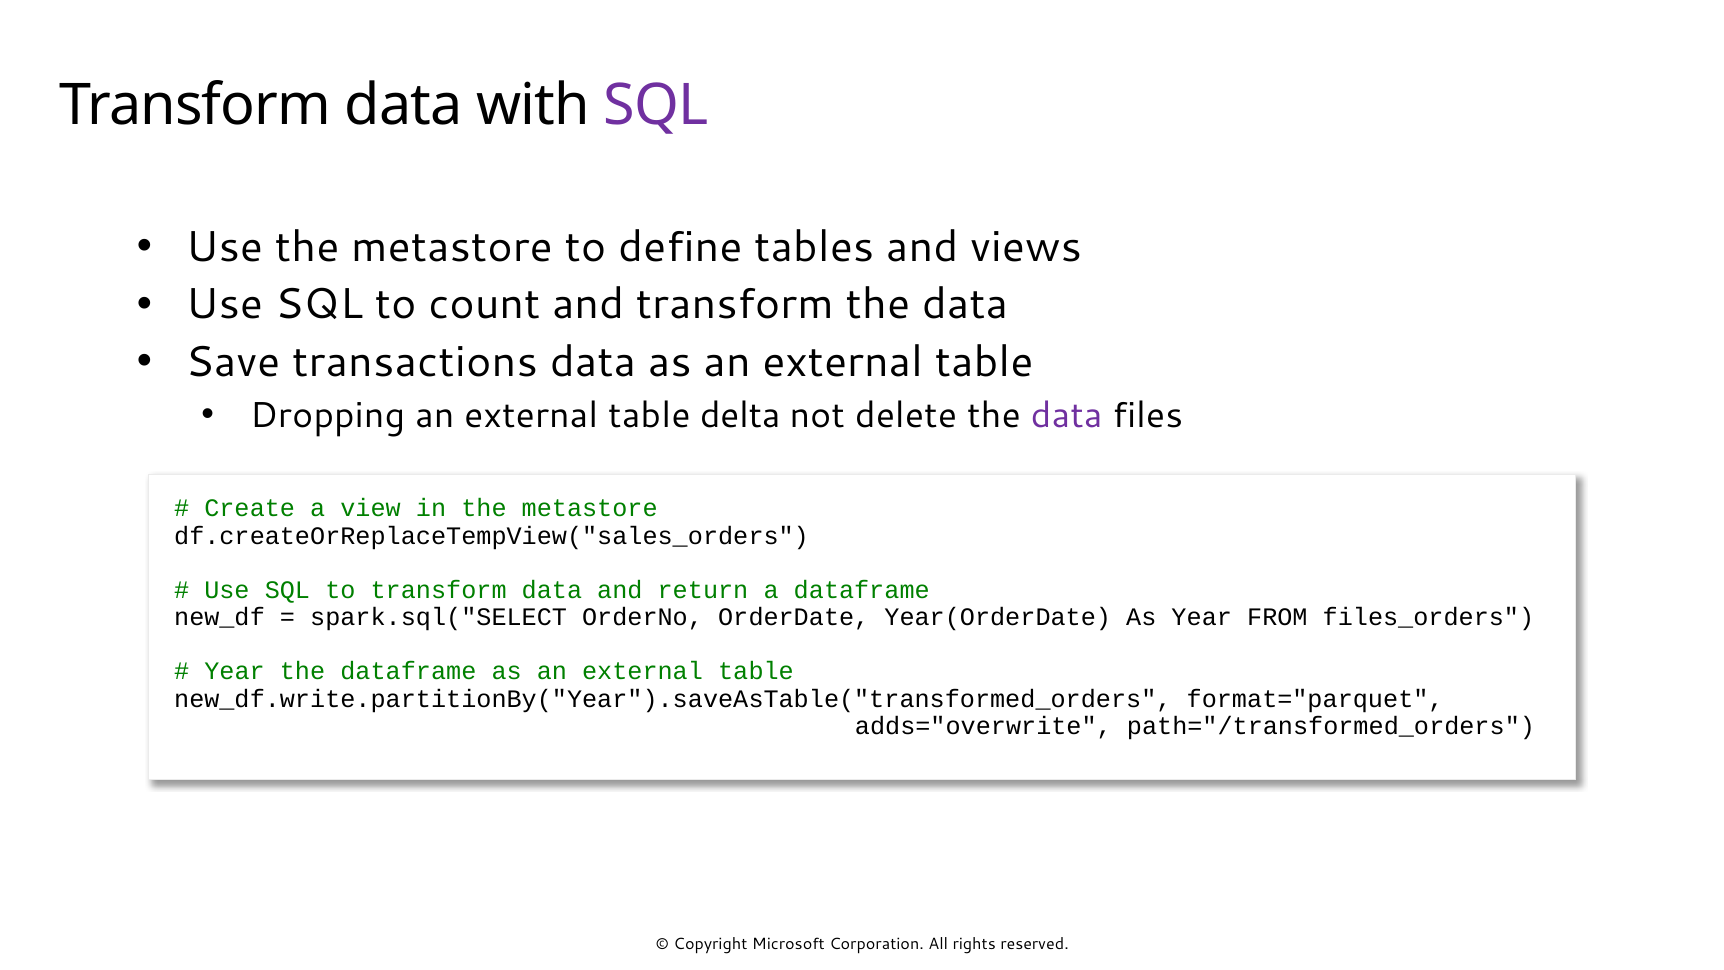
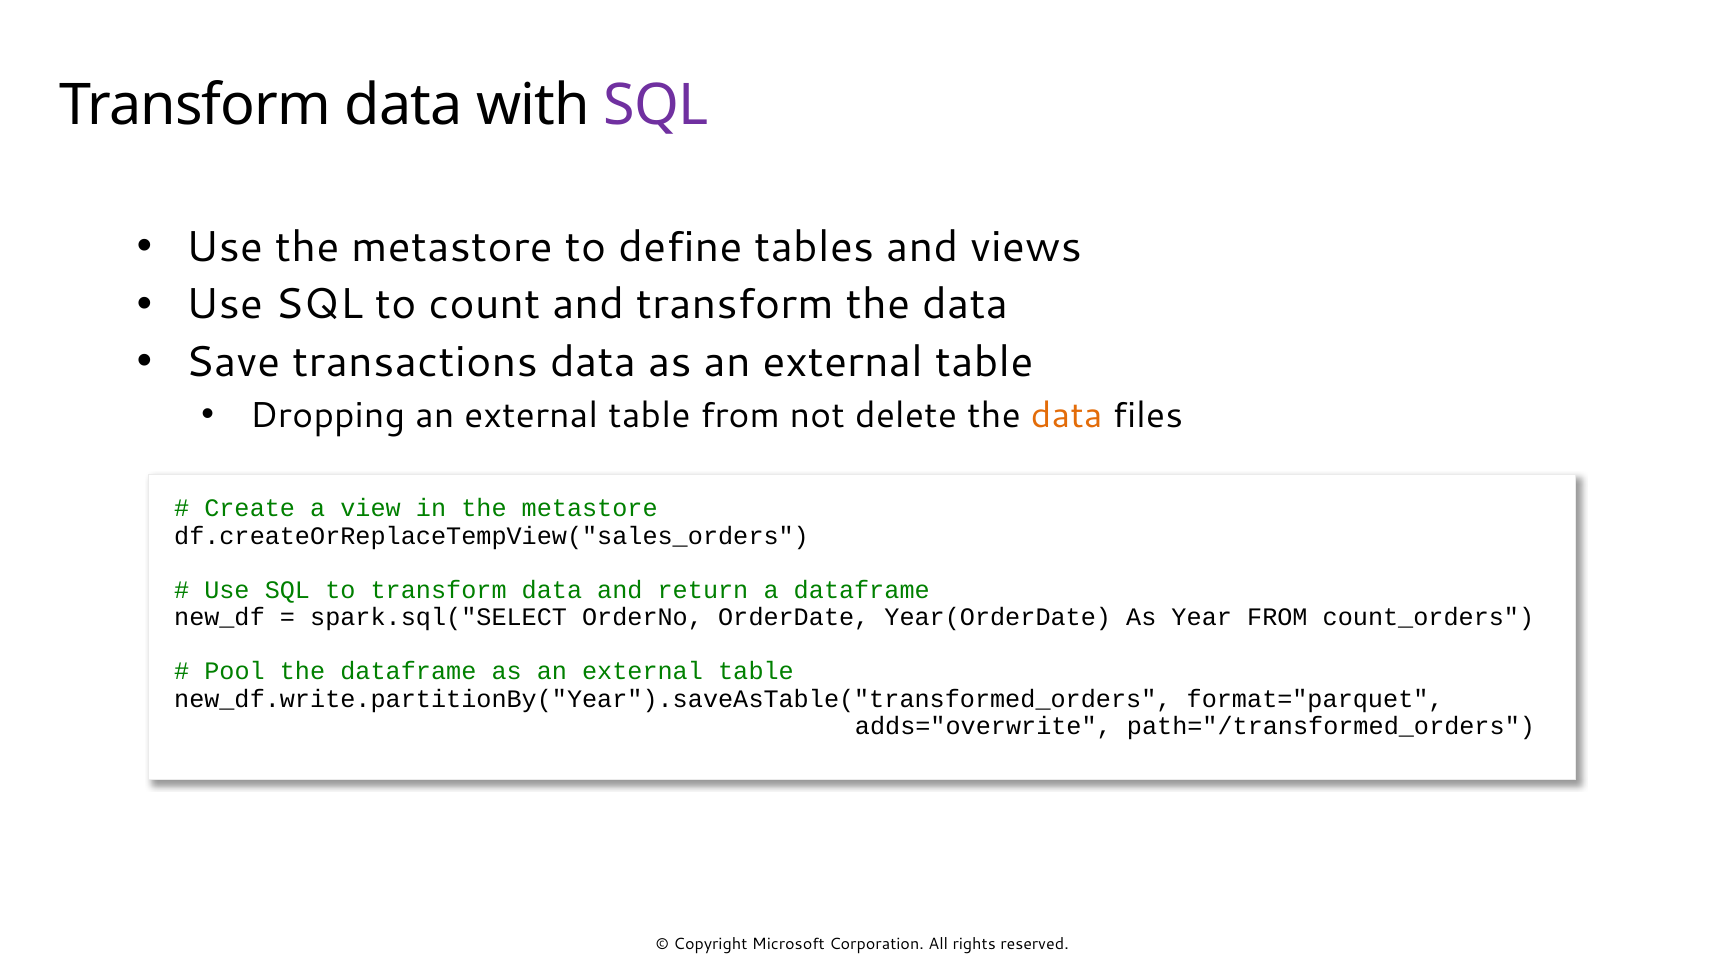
table delta: delta -> from
data at (1067, 415) colour: purple -> orange
files_orders: files_orders -> count_orders
Year at (235, 671): Year -> Pool
